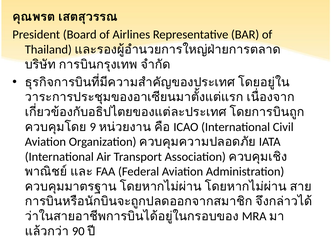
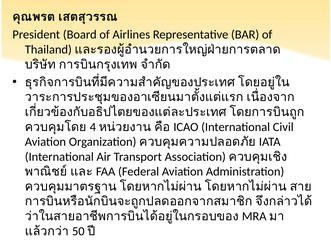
9: 9 -> 4
90: 90 -> 50
